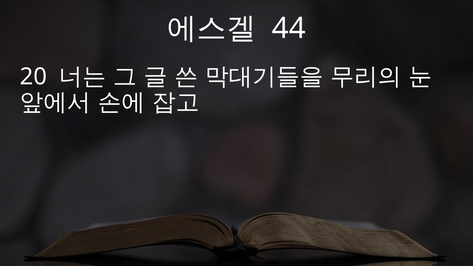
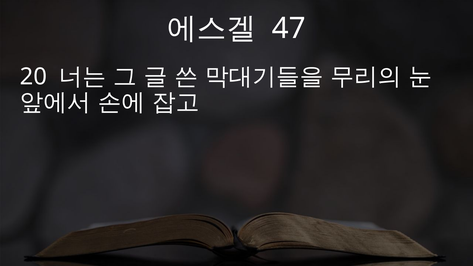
44: 44 -> 47
